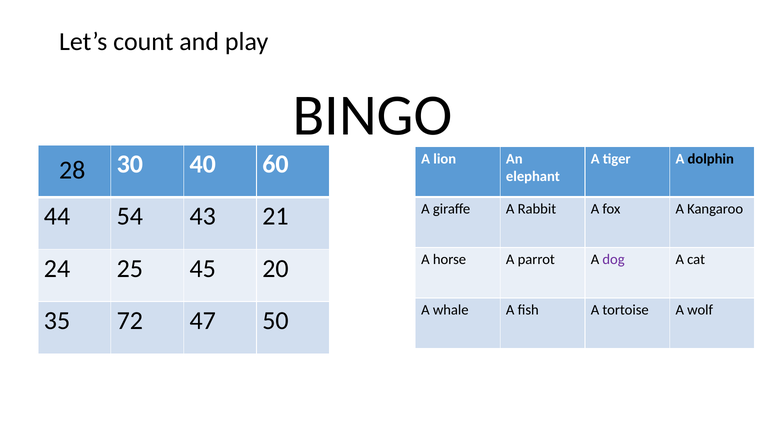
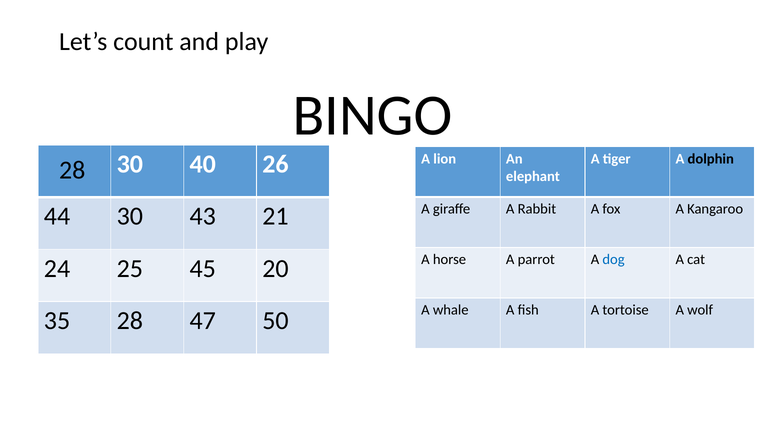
60: 60 -> 26
44 54: 54 -> 30
dog colour: purple -> blue
35 72: 72 -> 28
